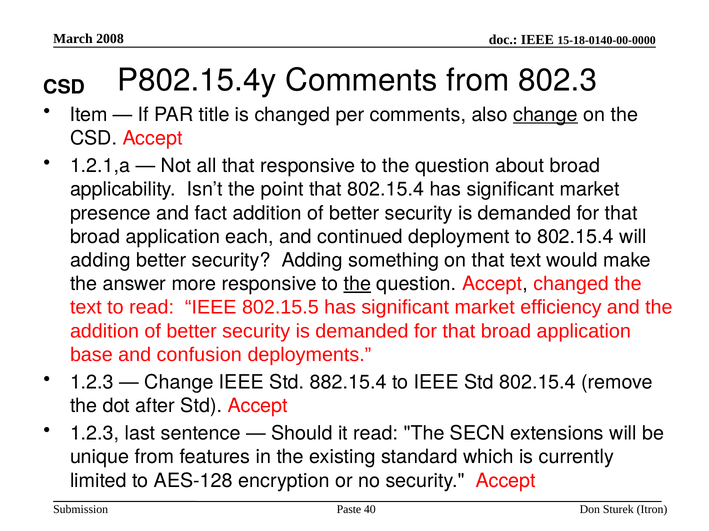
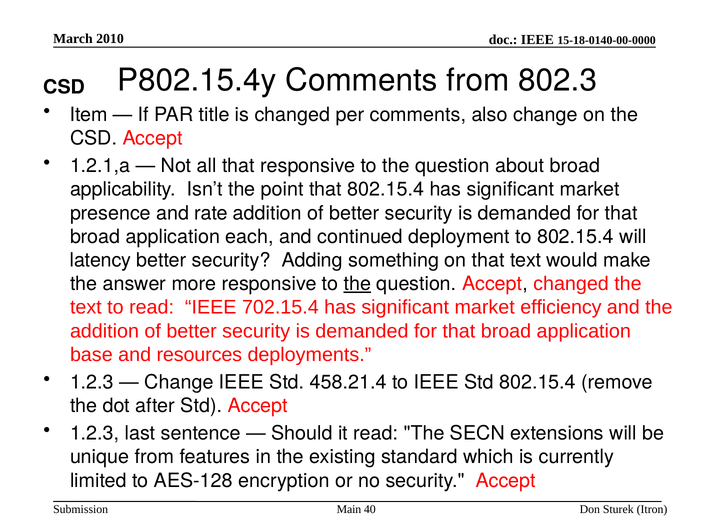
2008: 2008 -> 2010
change at (545, 115) underline: present -> none
fact: fact -> rate
adding at (100, 261): adding -> latency
802.15.5: 802.15.5 -> 702.15.4
confusion: confusion -> resources
882.15.4: 882.15.4 -> 458.21.4
Paste: Paste -> Main
